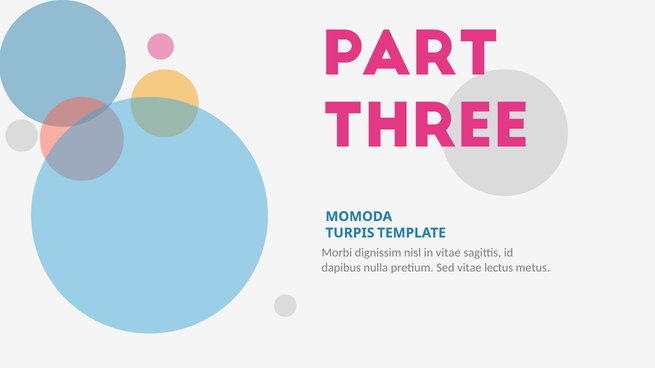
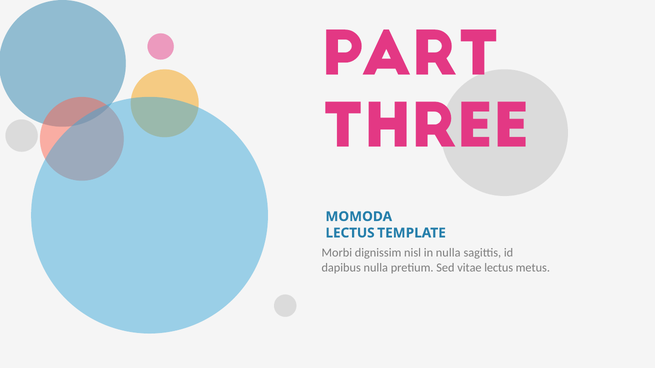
TURPIS at (350, 233): TURPIS -> LECTUS
in vitae: vitae -> nulla
